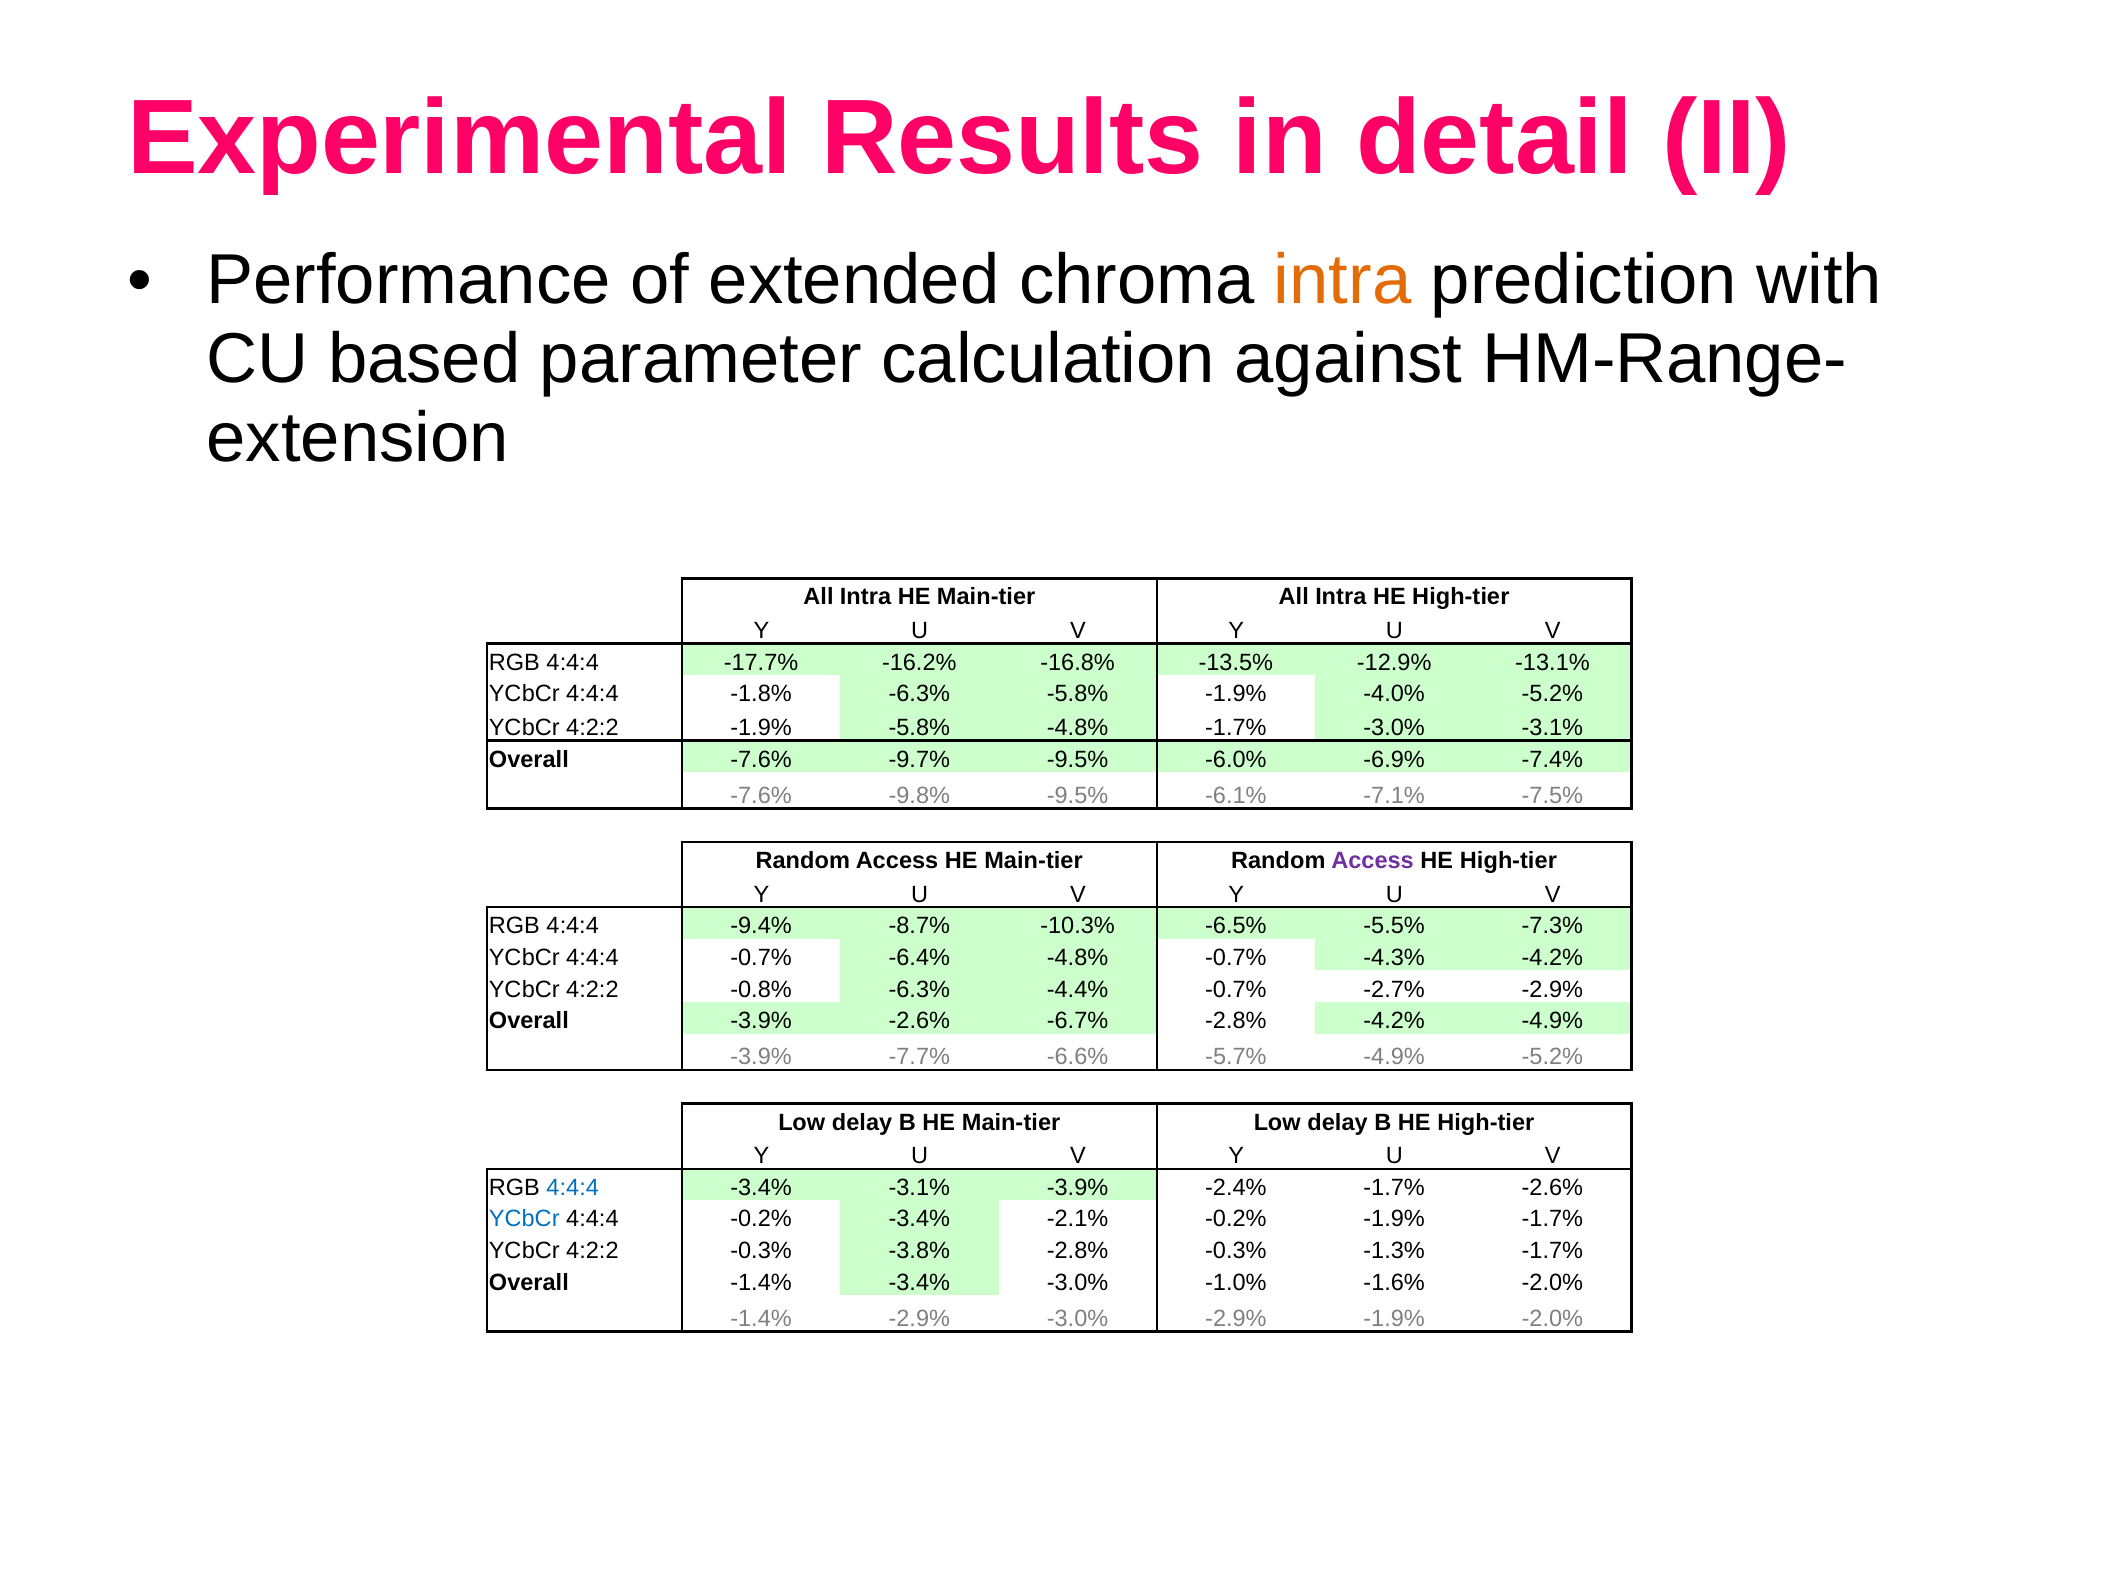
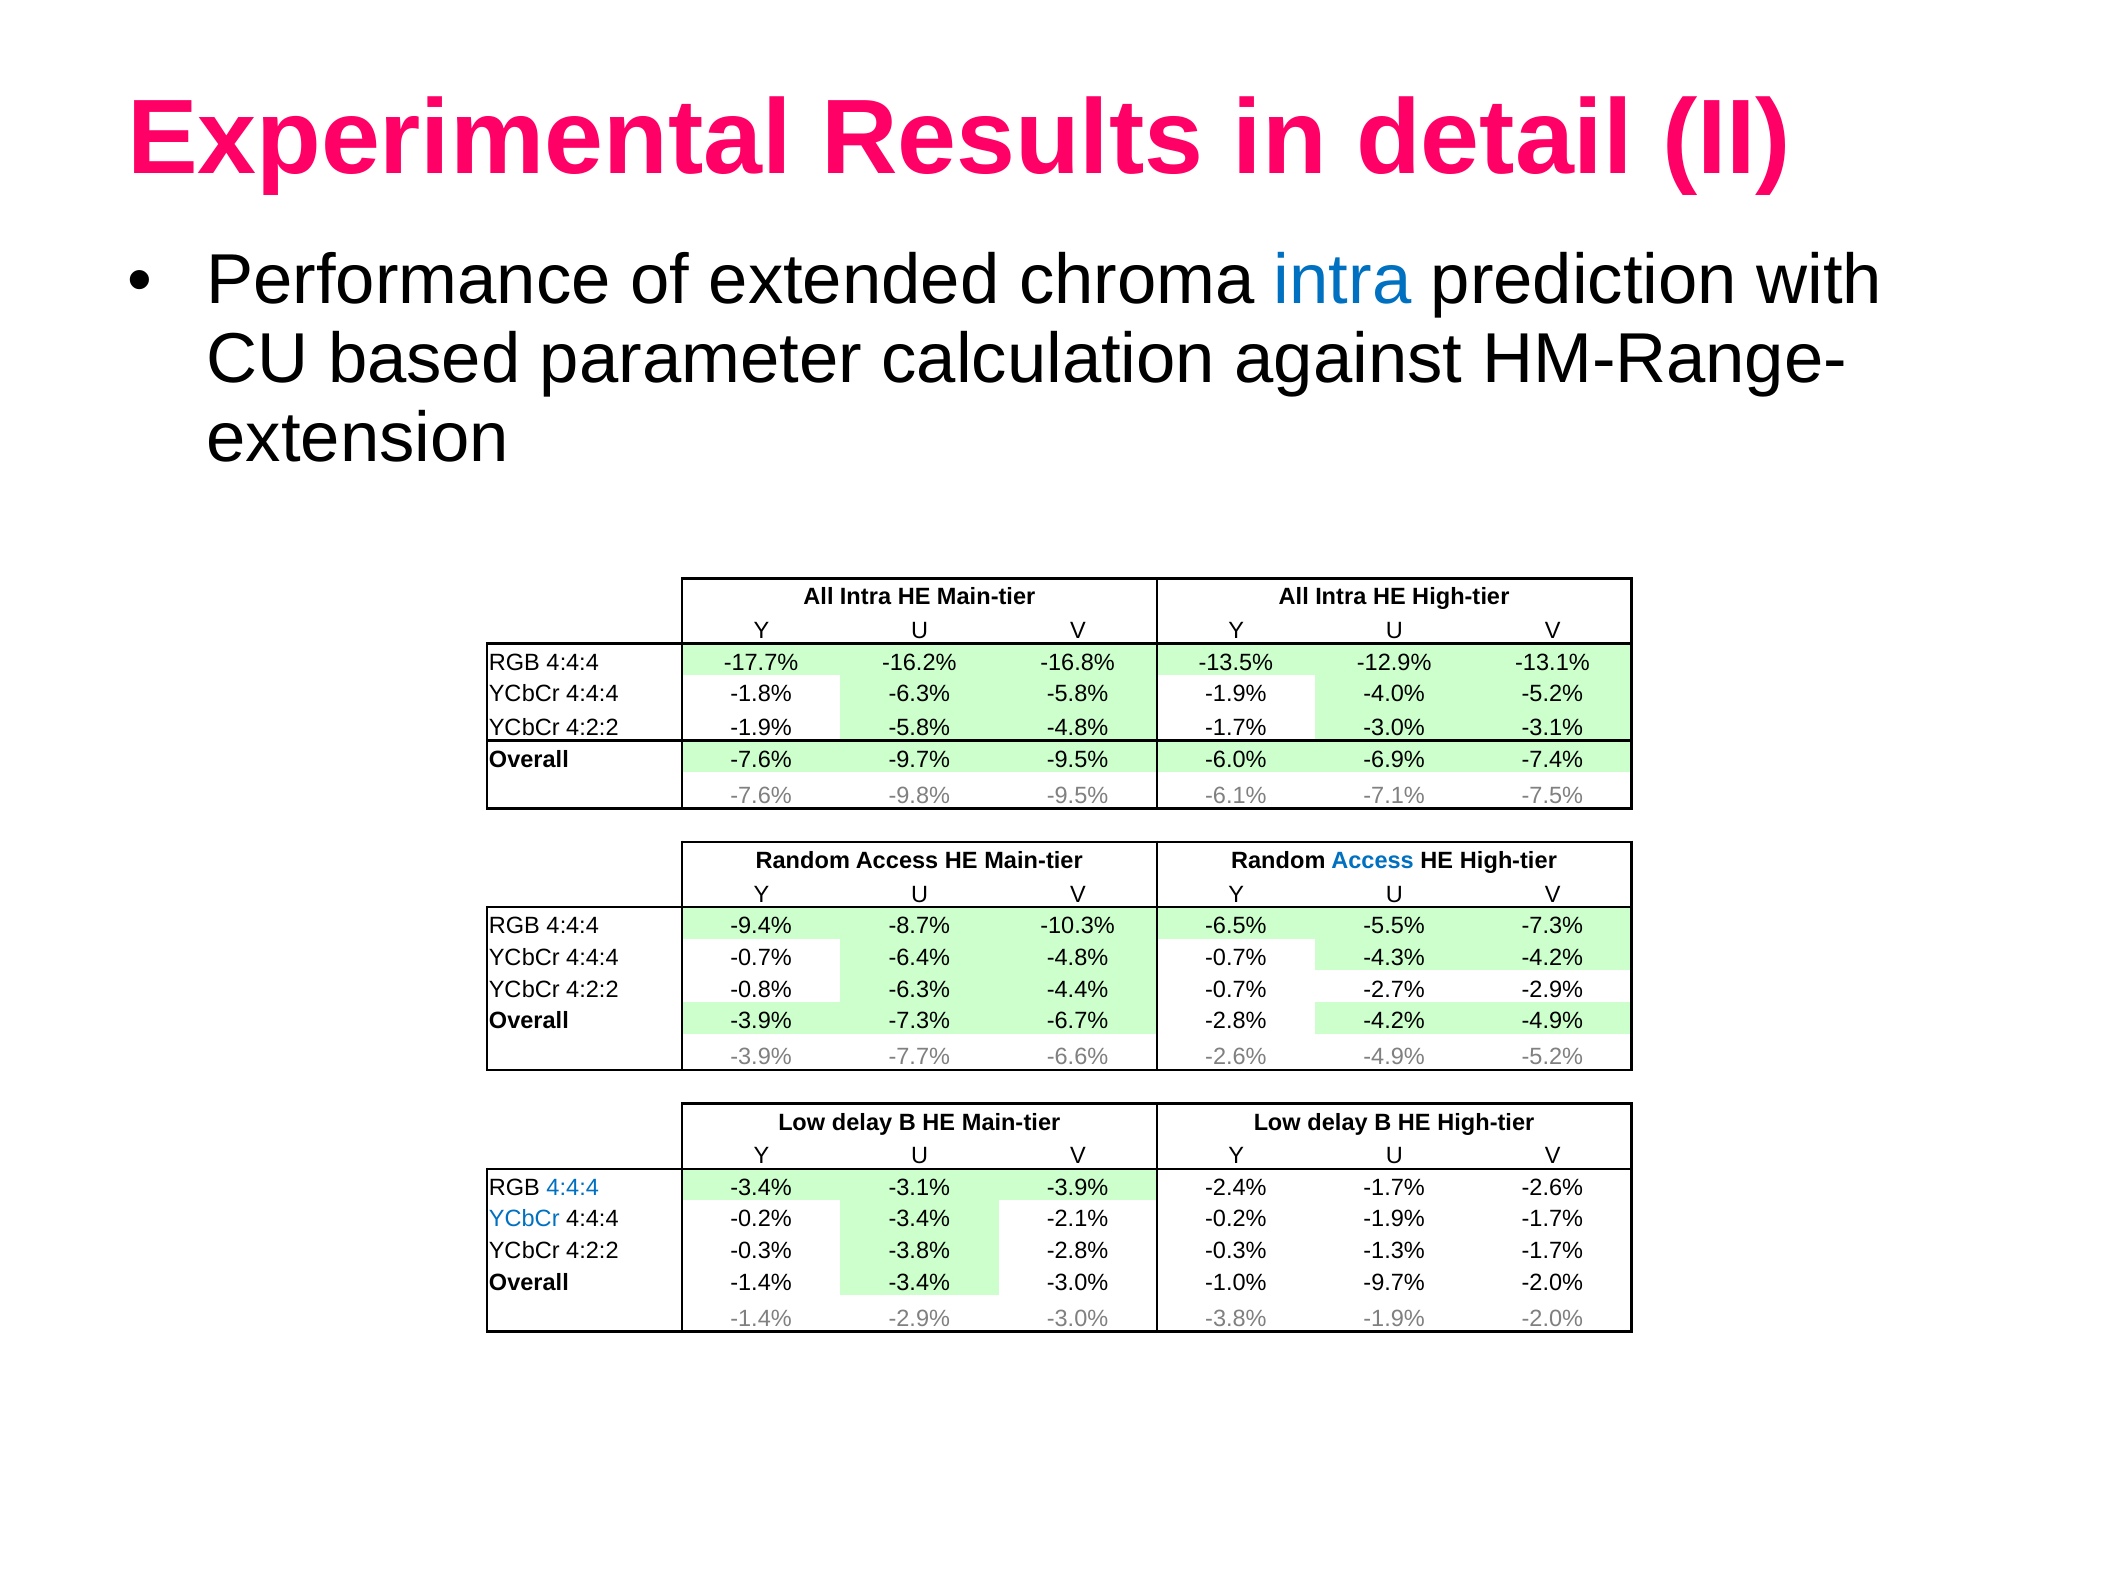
intra at (1343, 281) colour: orange -> blue
Access at (1373, 861) colour: purple -> blue
-3.9% -2.6%: -2.6% -> -7.3%
-6.6% -5.7%: -5.7% -> -2.6%
-1.0% -1.6%: -1.6% -> -9.7%
-3.0% -2.9%: -2.9% -> -3.8%
